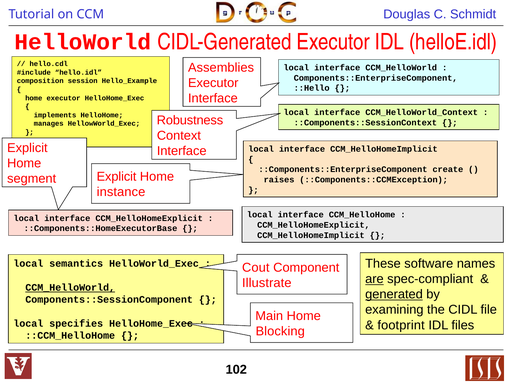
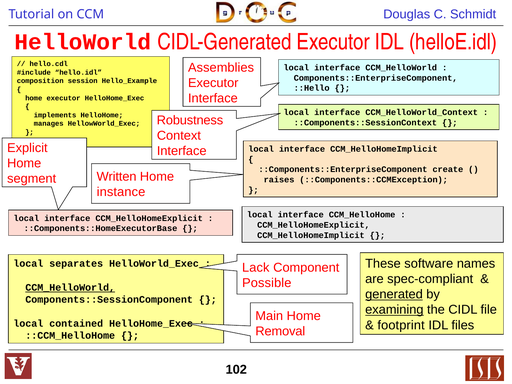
Explicit at (117, 177): Explicit -> Written
semantics: semantics -> separates
Cout: Cout -> Lack
are underline: present -> none
Illustrate: Illustrate -> Possible
examining underline: none -> present
specifies: specifies -> contained
Blocking: Blocking -> Removal
